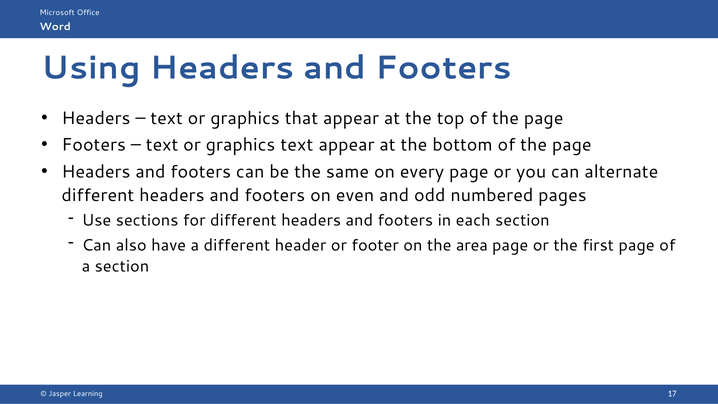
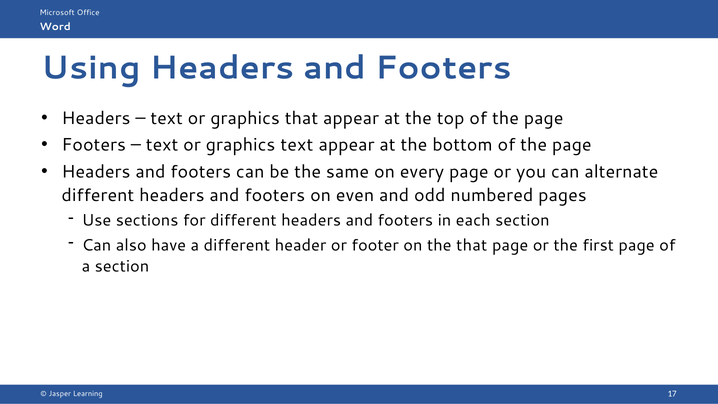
the area: area -> that
